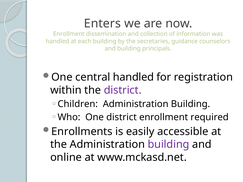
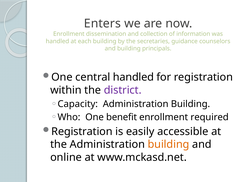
Children: Children -> Capacity
One district: district -> benefit
Enrollments at (82, 132): Enrollments -> Registration
building at (169, 145) colour: purple -> orange
